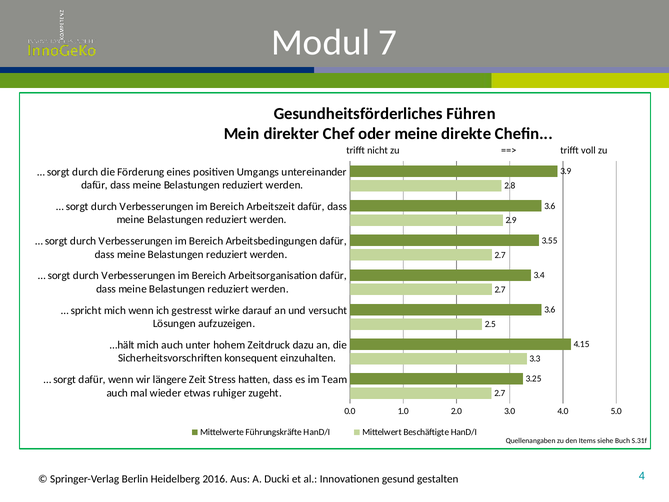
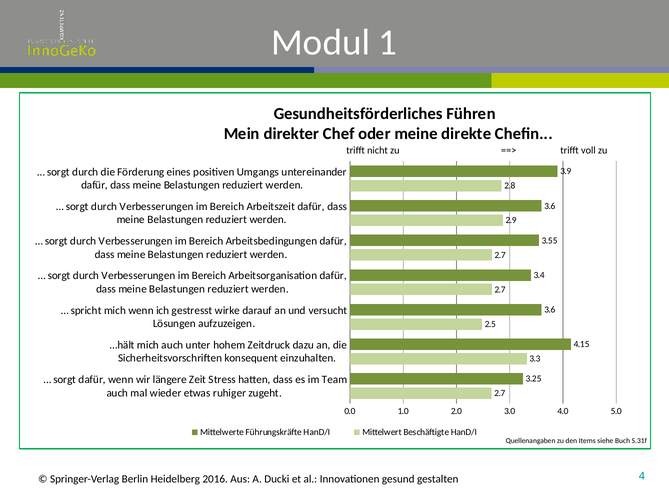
7: 7 -> 1
